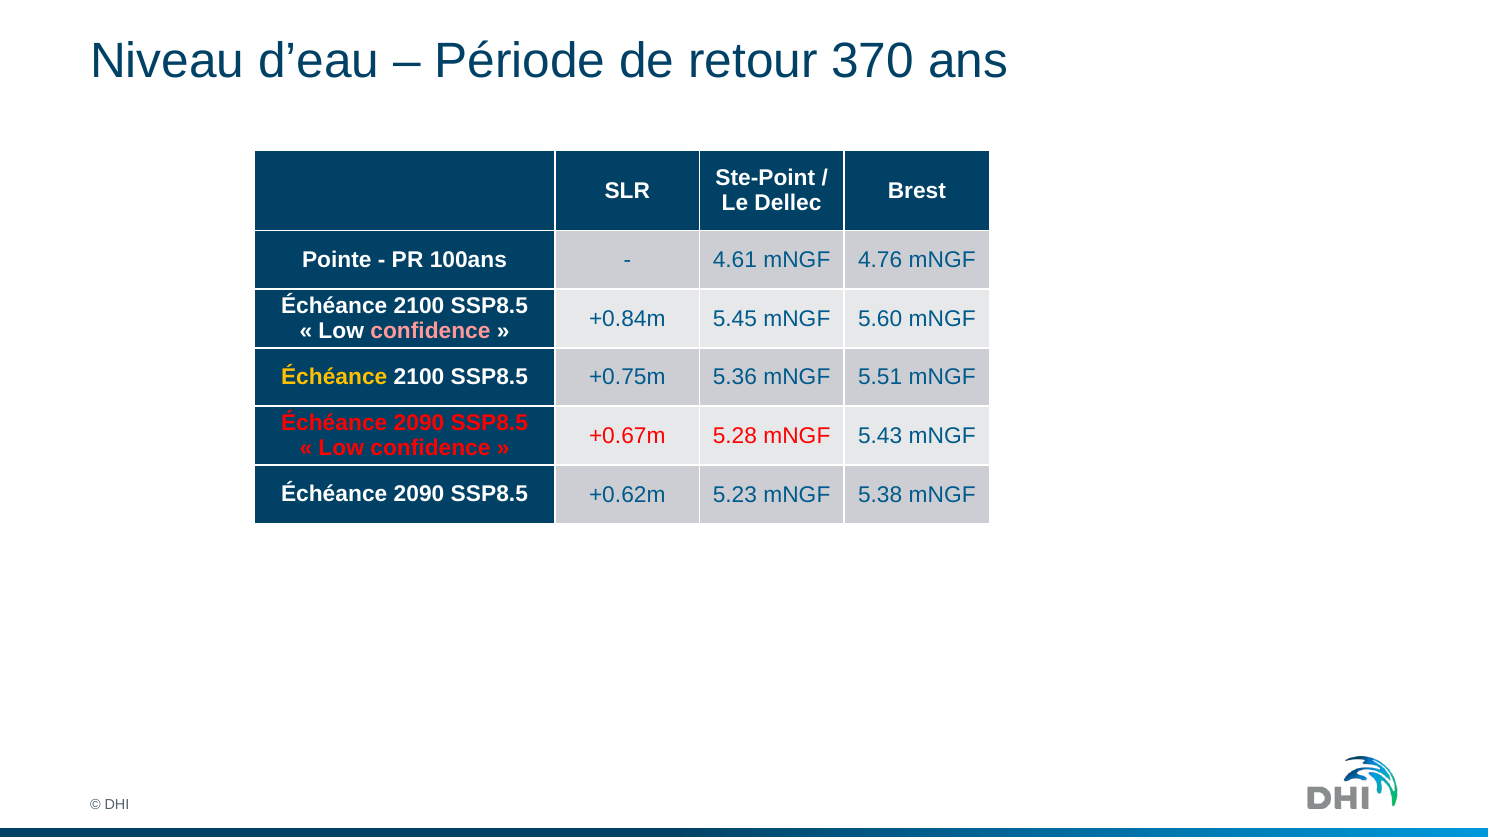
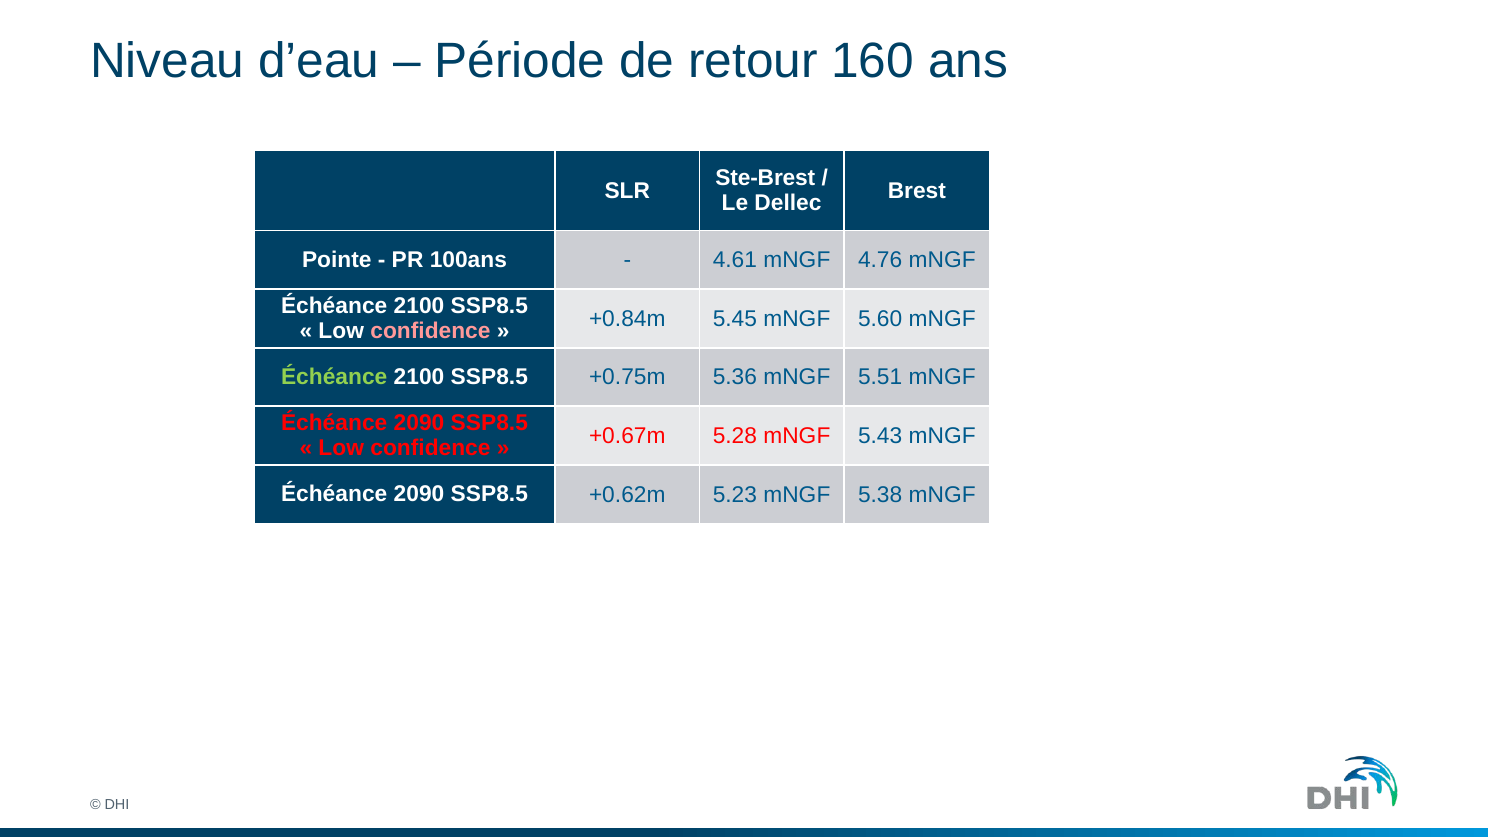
370: 370 -> 160
Ste-Point: Ste-Point -> Ste-Brest
Échéance at (334, 377) colour: yellow -> light green
